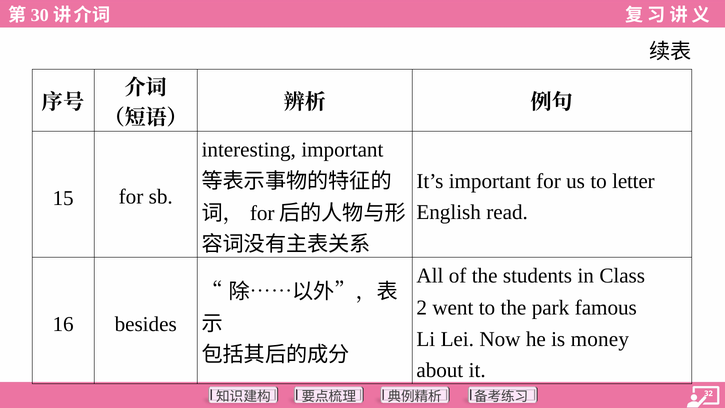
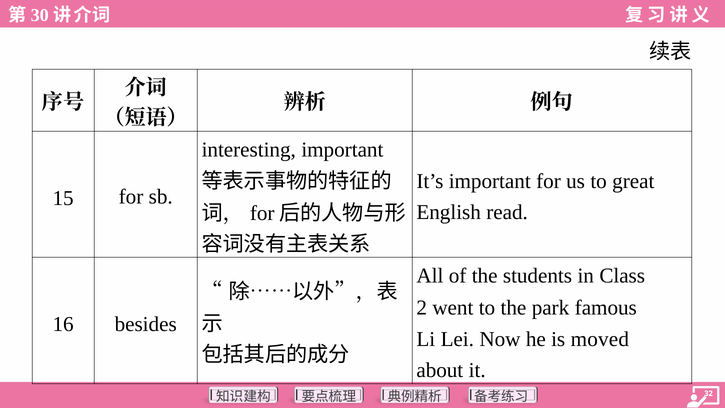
letter: letter -> great
money: money -> moved
